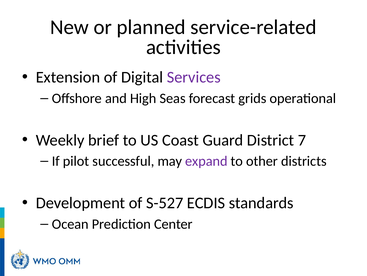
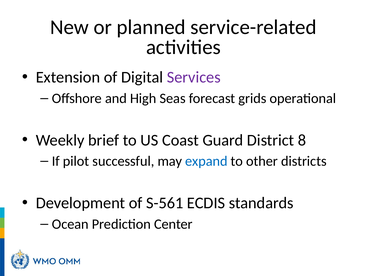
7: 7 -> 8
expand colour: purple -> blue
S-527: S-527 -> S-561
